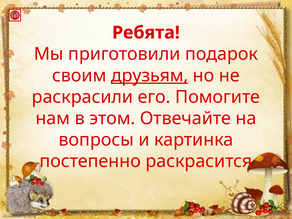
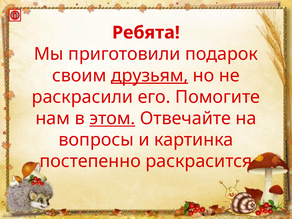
этом underline: none -> present
